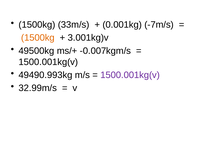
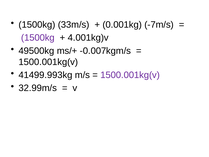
1500kg at (38, 38) colour: orange -> purple
3.001kg)v: 3.001kg)v -> 4.001kg)v
49490.993kg: 49490.993kg -> 41499.993kg
